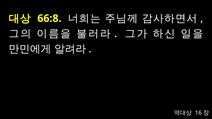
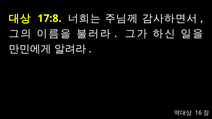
66:8: 66:8 -> 17:8
